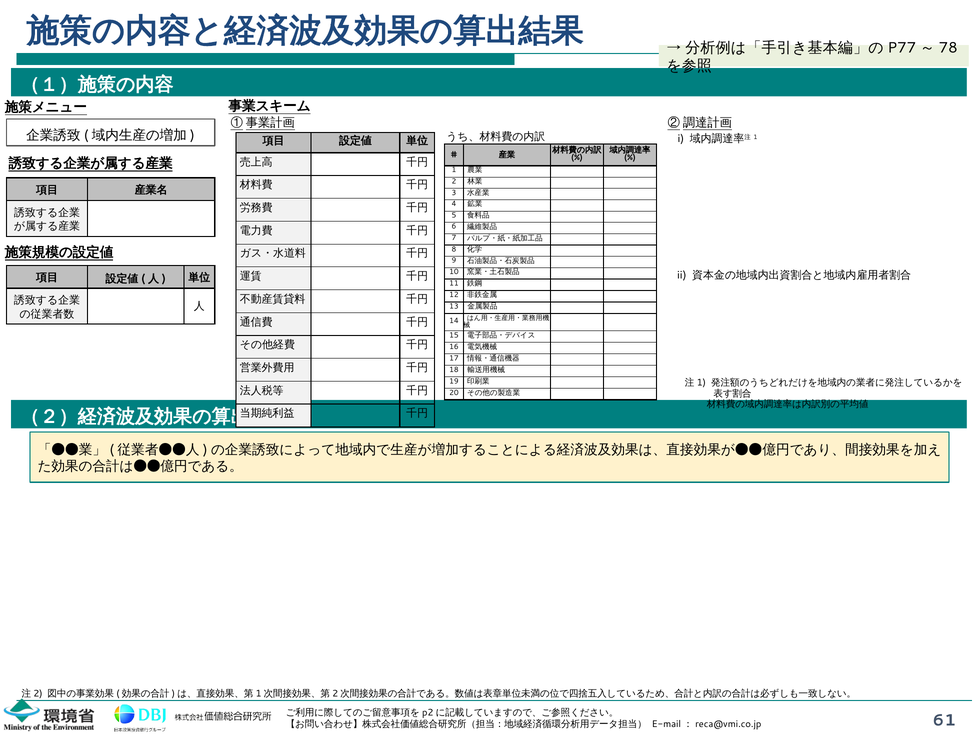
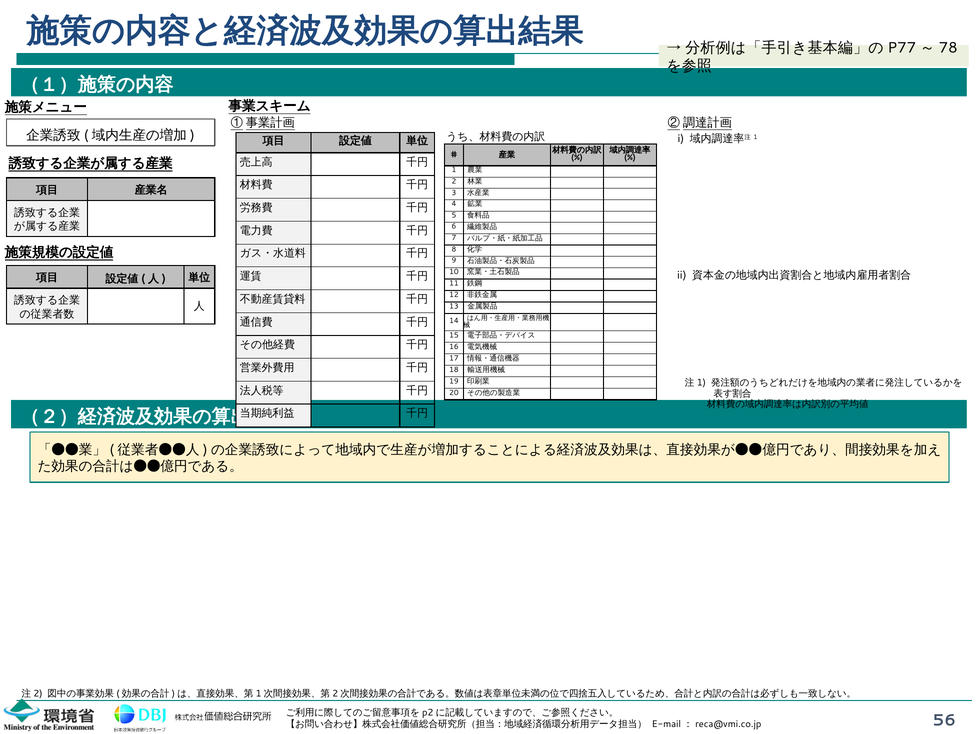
61: 61 -> 56
